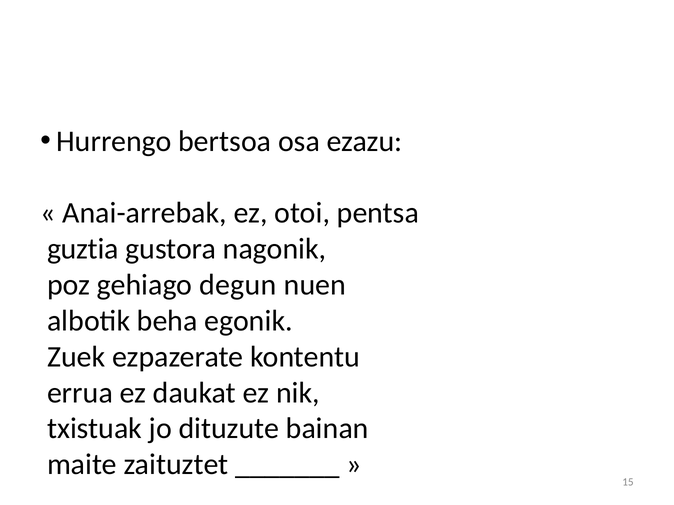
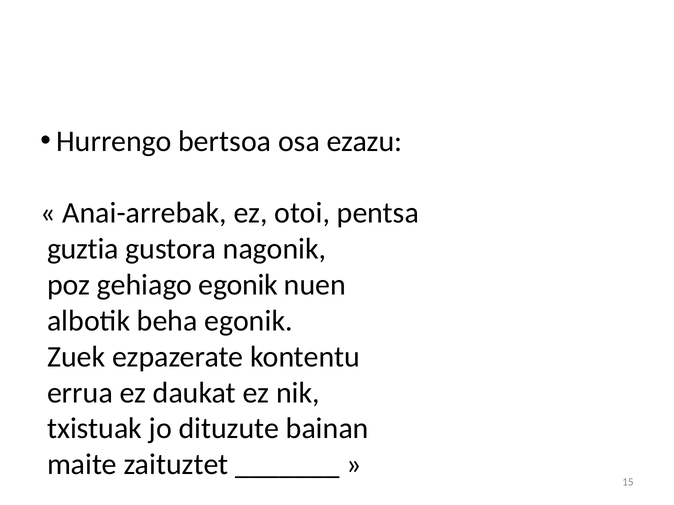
gehiago degun: degun -> egonik
